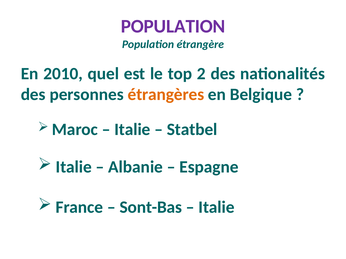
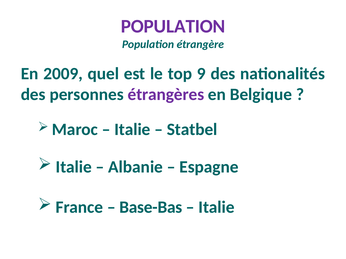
2010: 2010 -> 2009
2: 2 -> 9
étrangères colour: orange -> purple
Sont-Bas: Sont-Bas -> Base-Bas
